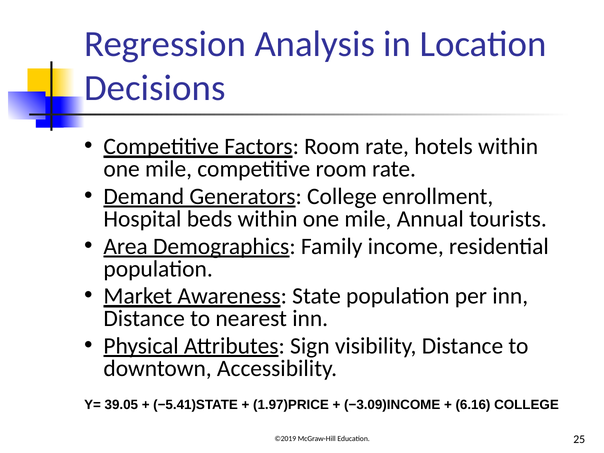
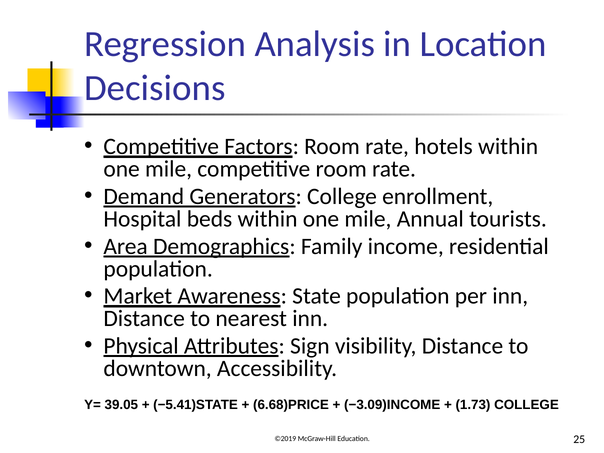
1.97)PRICE: 1.97)PRICE -> 6.68)PRICE
6.16: 6.16 -> 1.73
